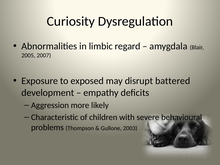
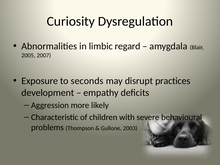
exposed: exposed -> seconds
battered: battered -> practices
